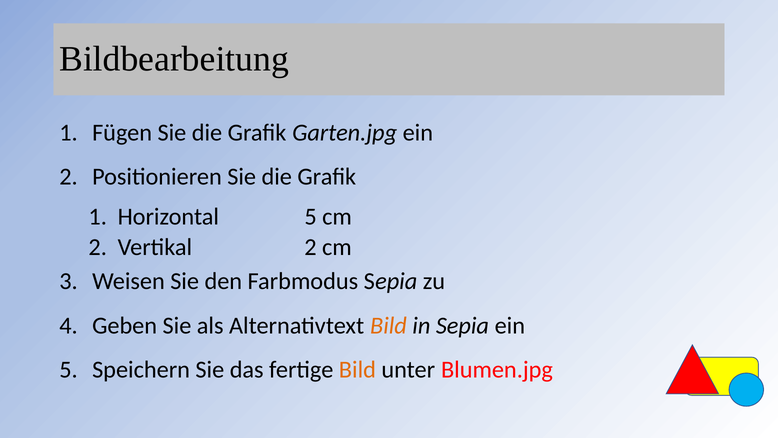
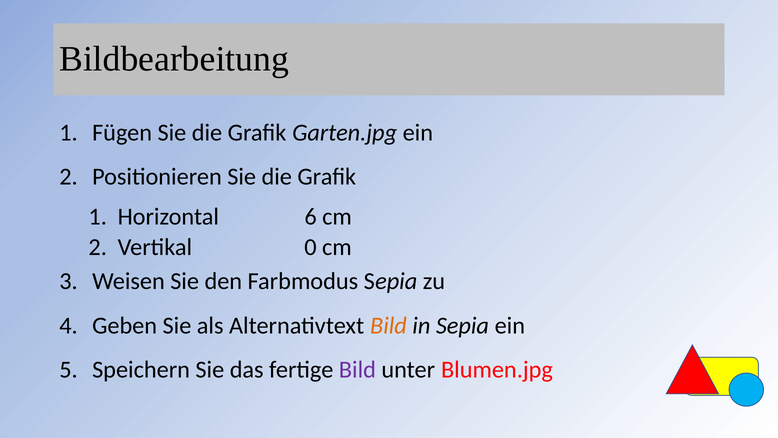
Horizontal 5: 5 -> 6
Vertikal 2: 2 -> 0
Bild at (357, 369) colour: orange -> purple
